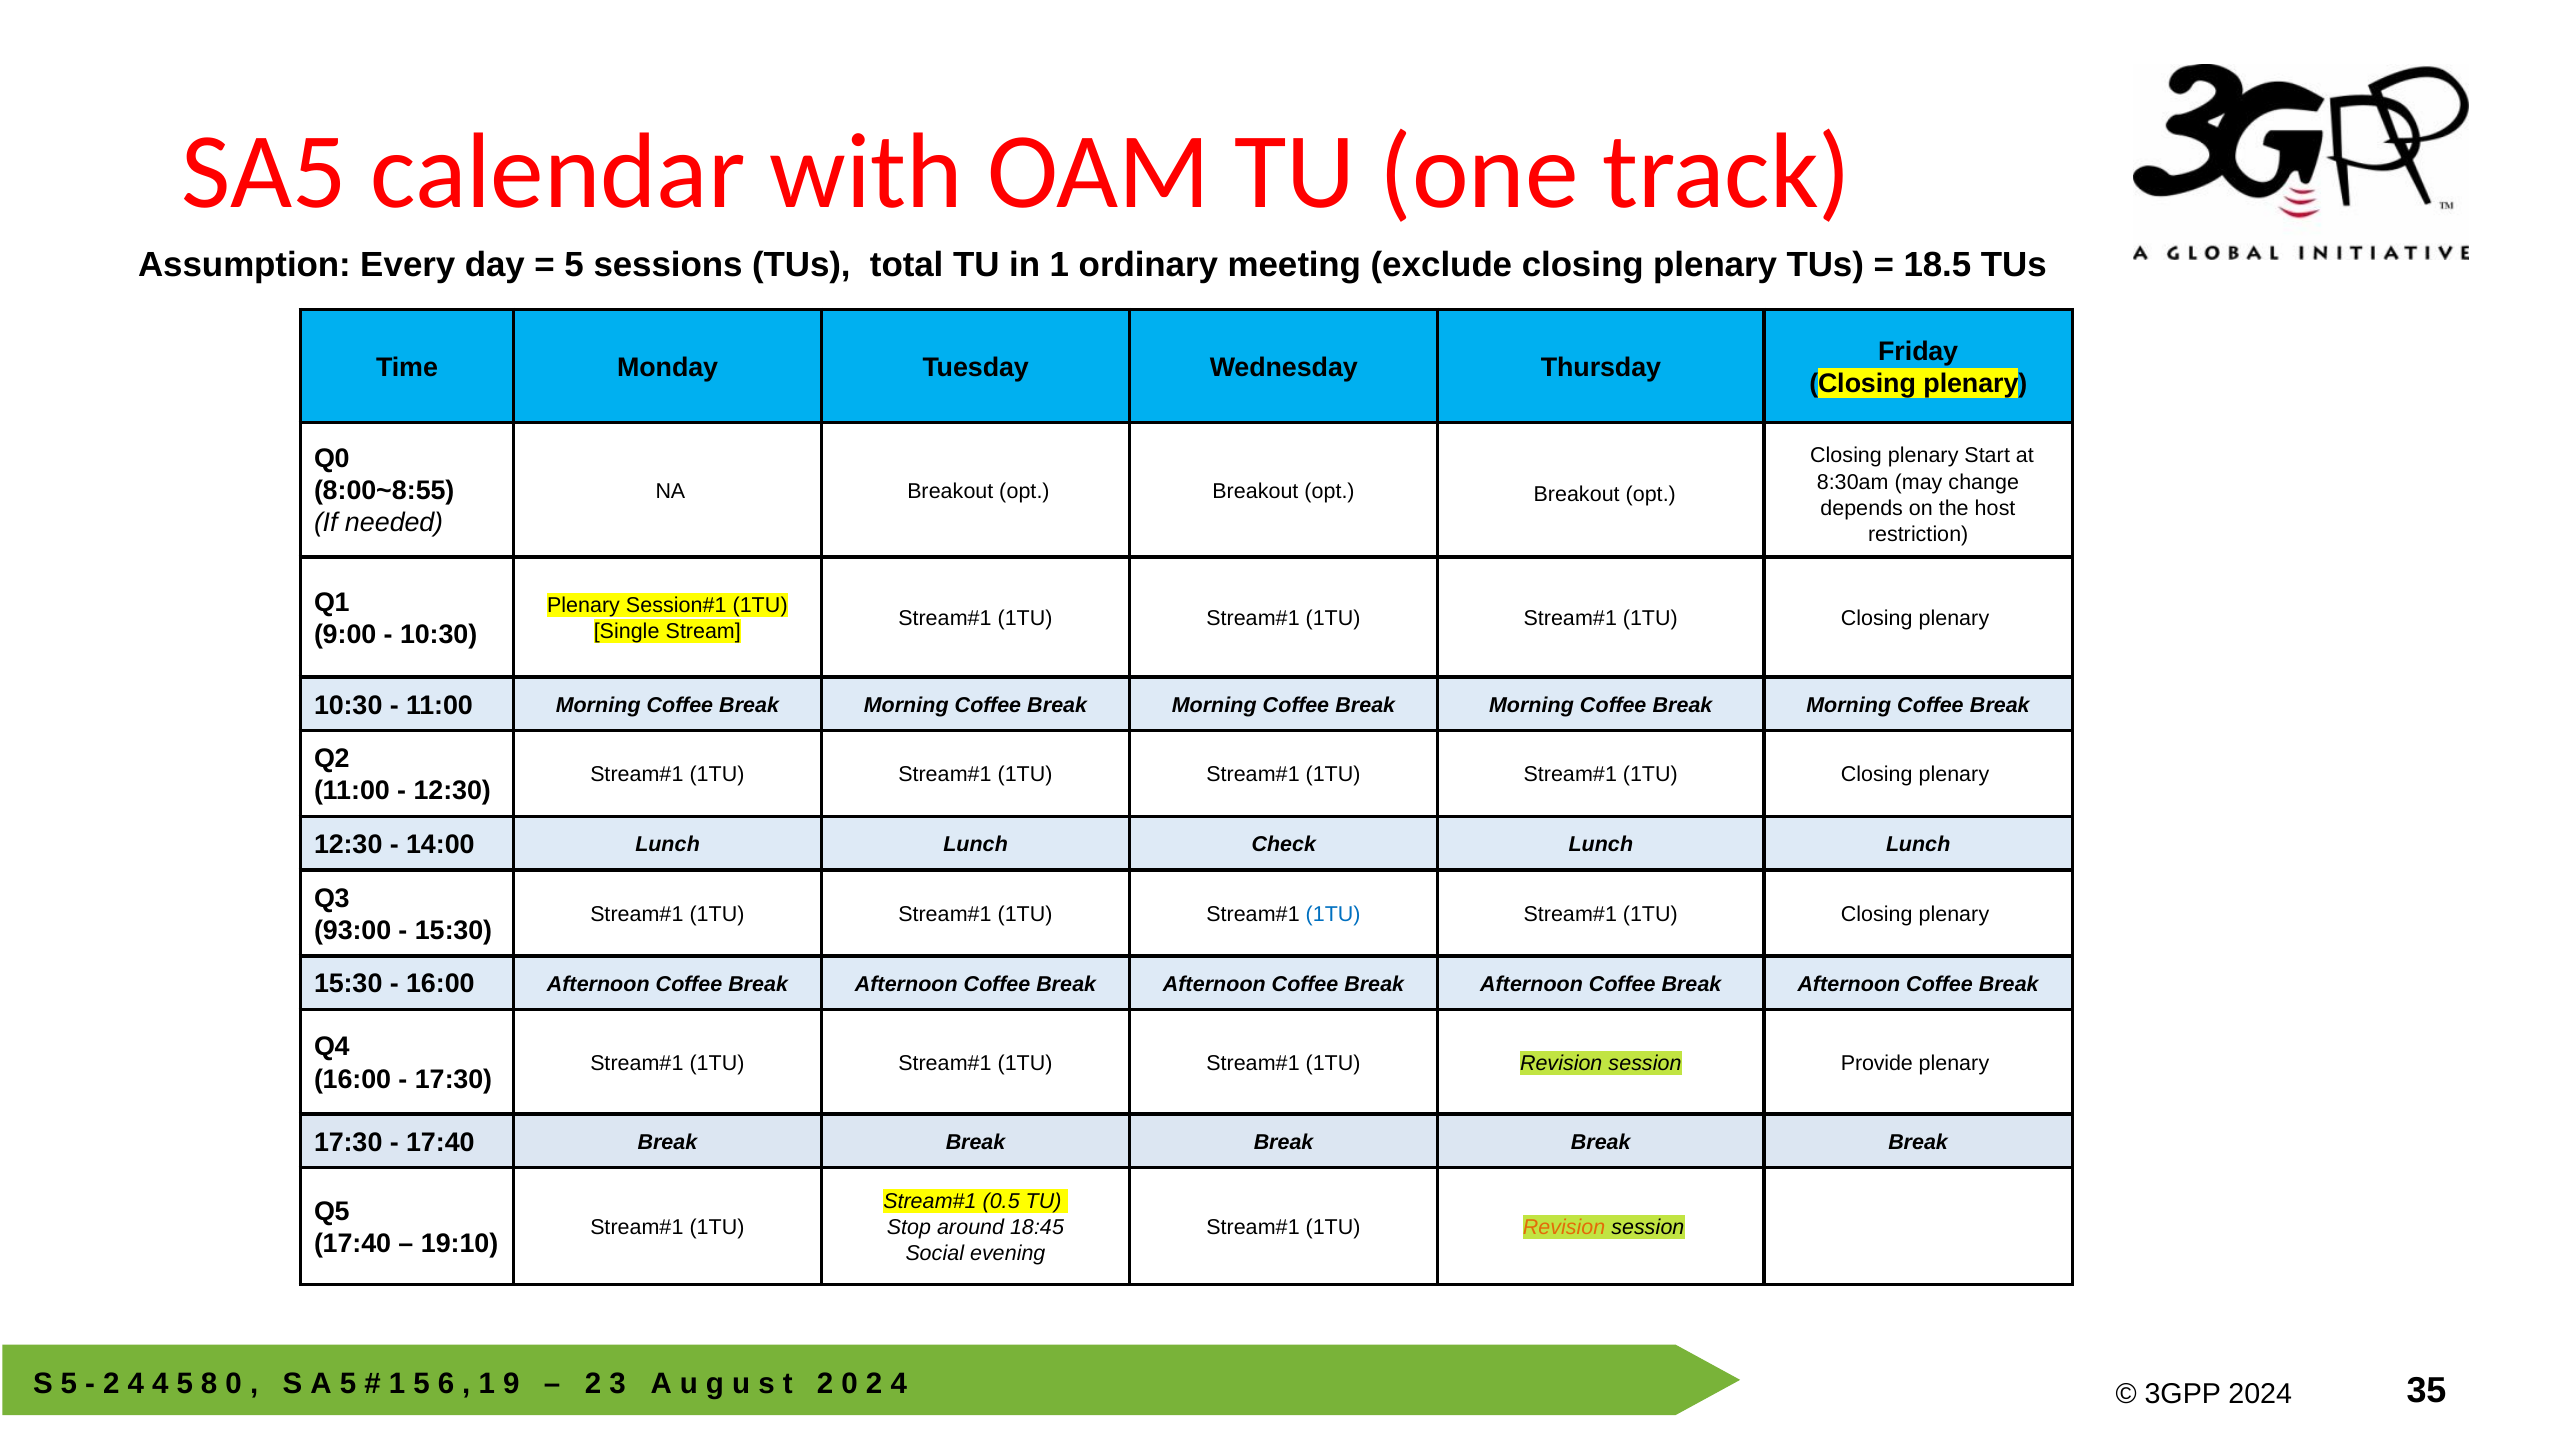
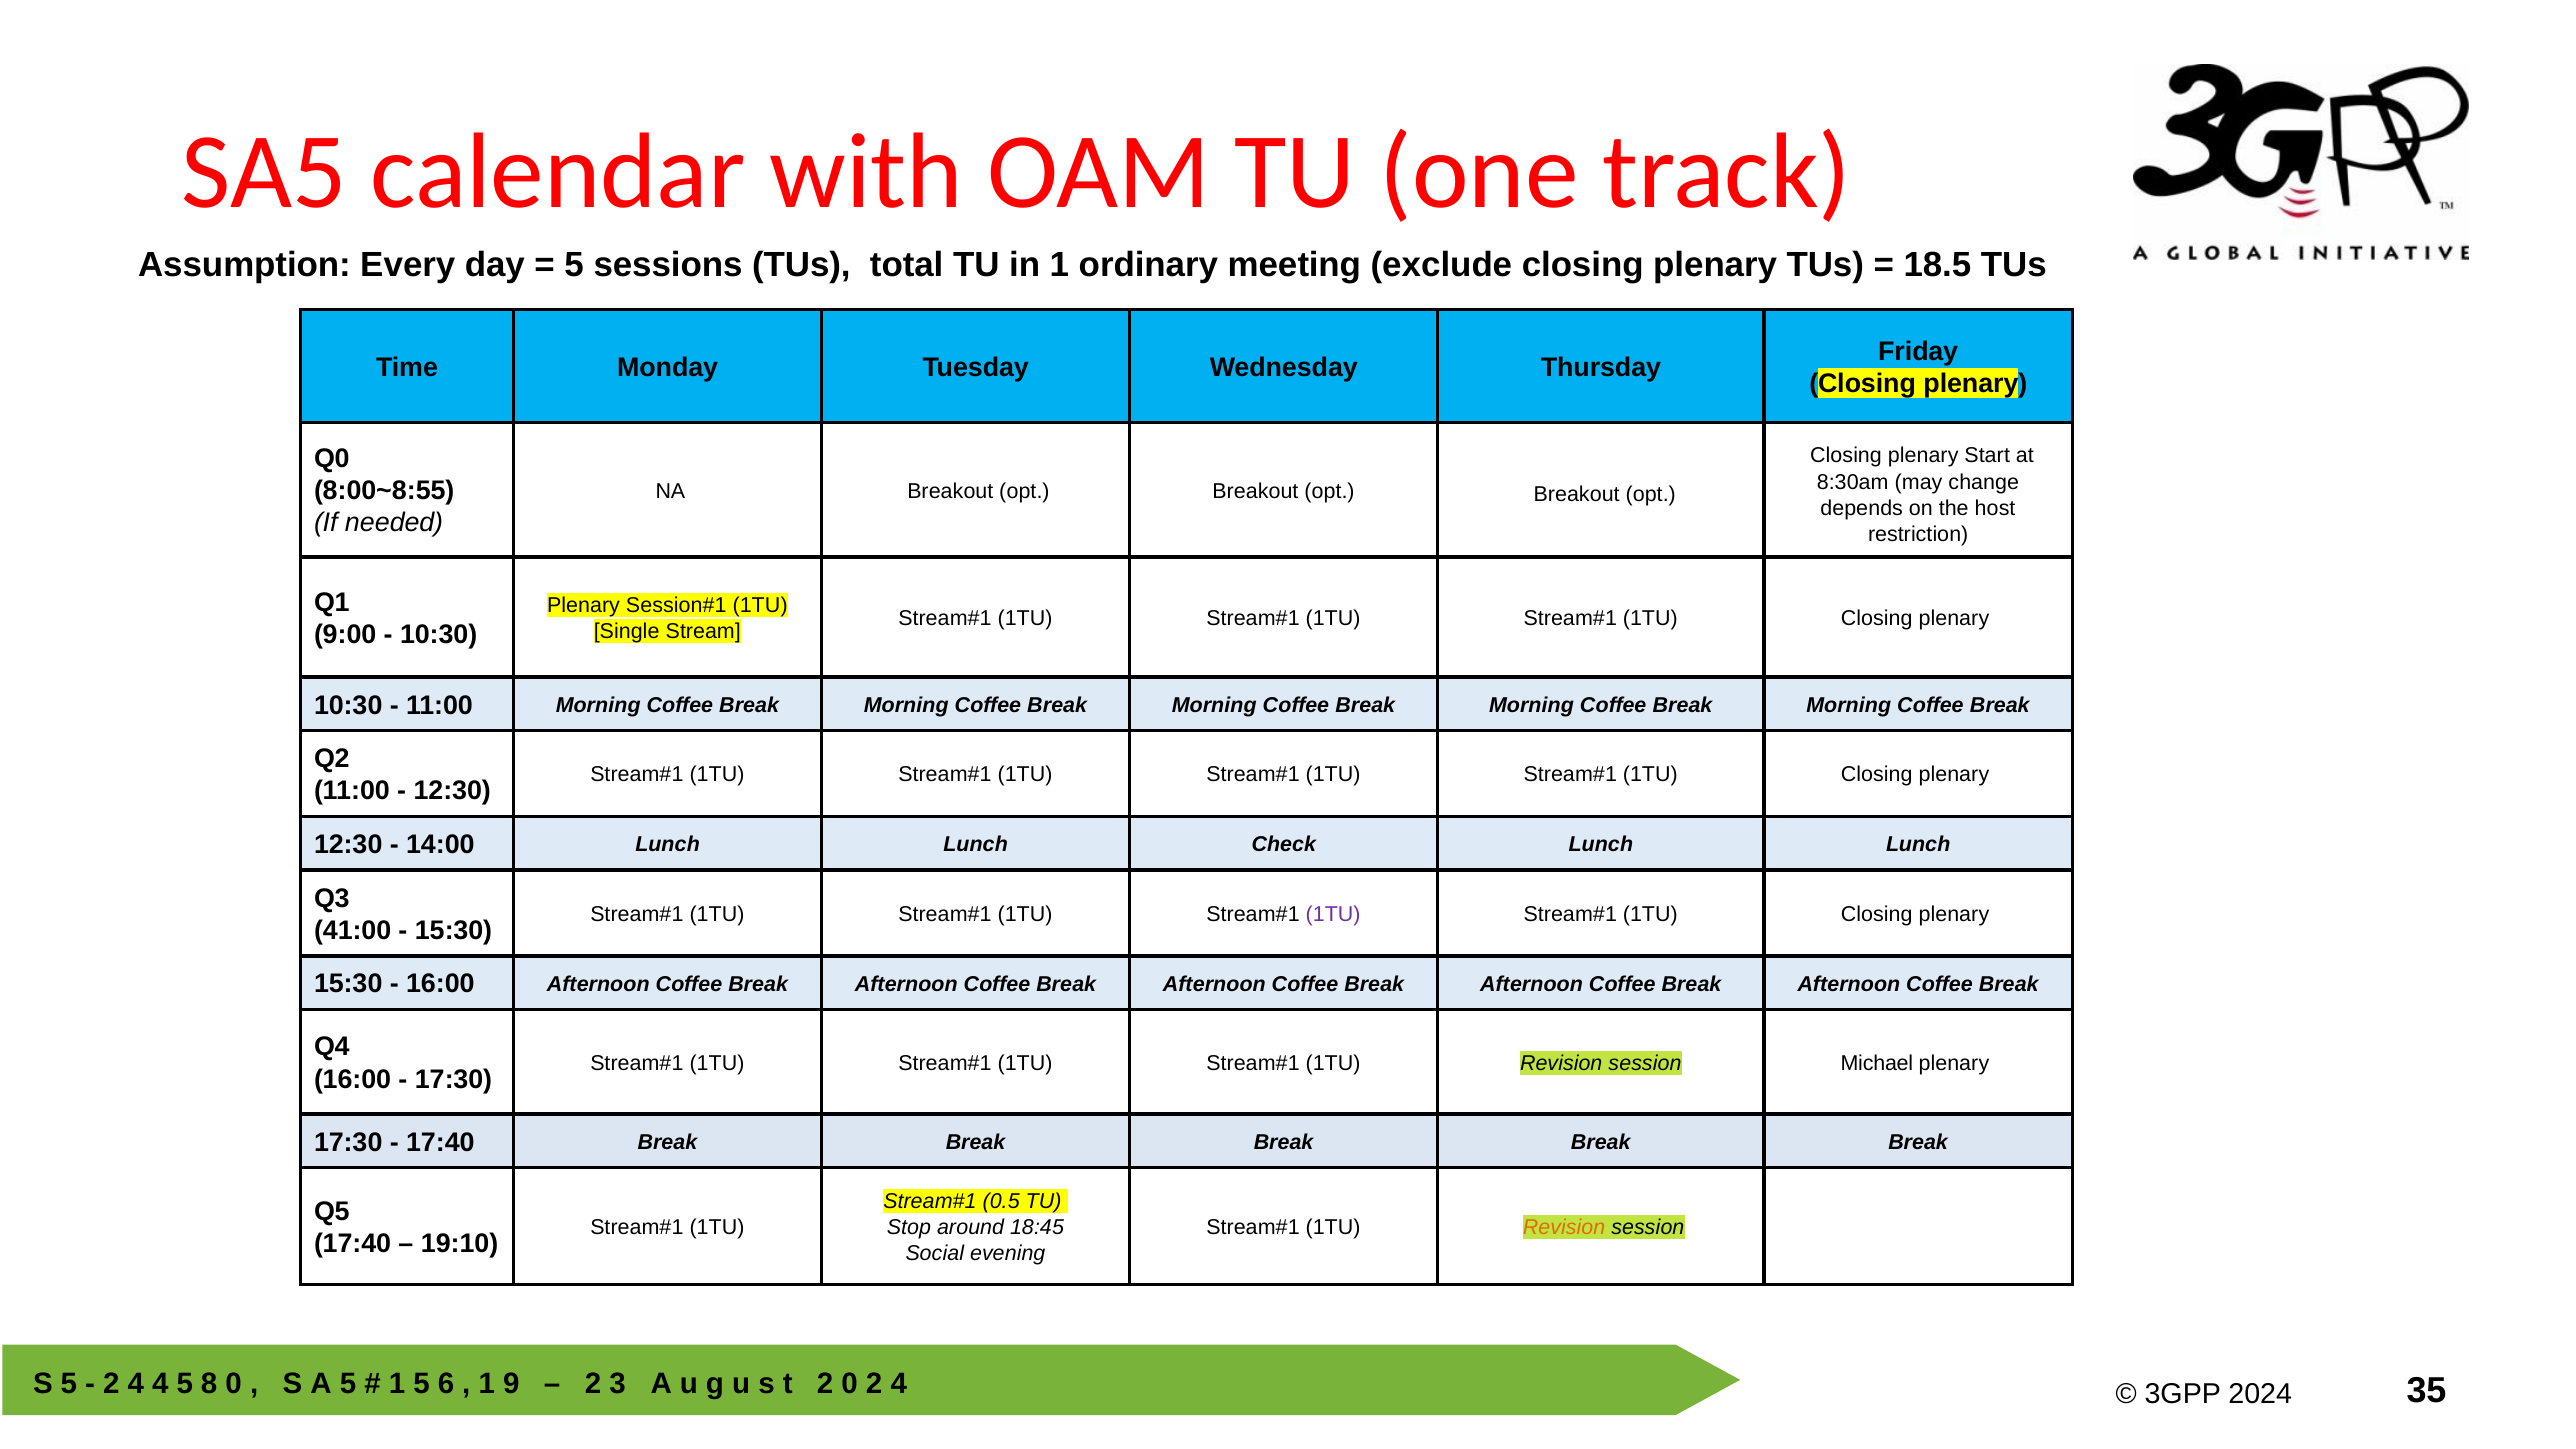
1TU at (1333, 914) colour: blue -> purple
93:00: 93:00 -> 41:00
Provide: Provide -> Michael
